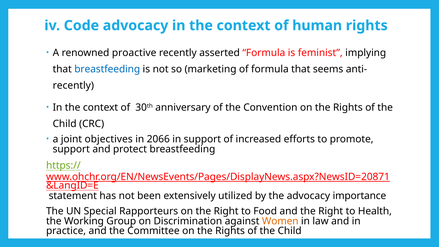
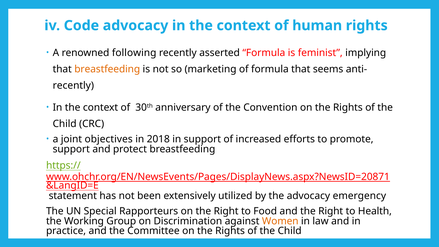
proactive: proactive -> following
breastfeeding at (107, 69) colour: blue -> orange
2066: 2066 -> 2018
importance: importance -> emergency
